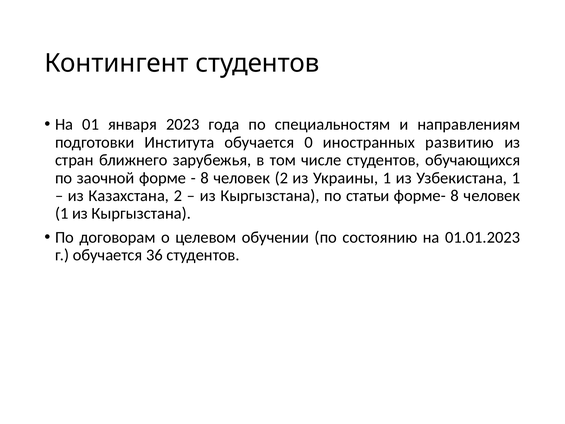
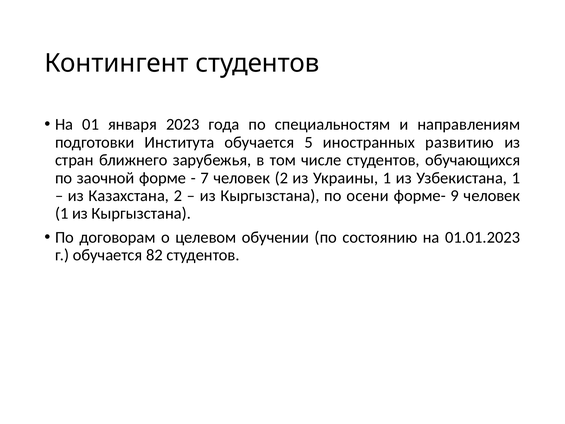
0: 0 -> 5
8 at (205, 178): 8 -> 7
статьи: статьи -> осени
форме- 8: 8 -> 9
36: 36 -> 82
